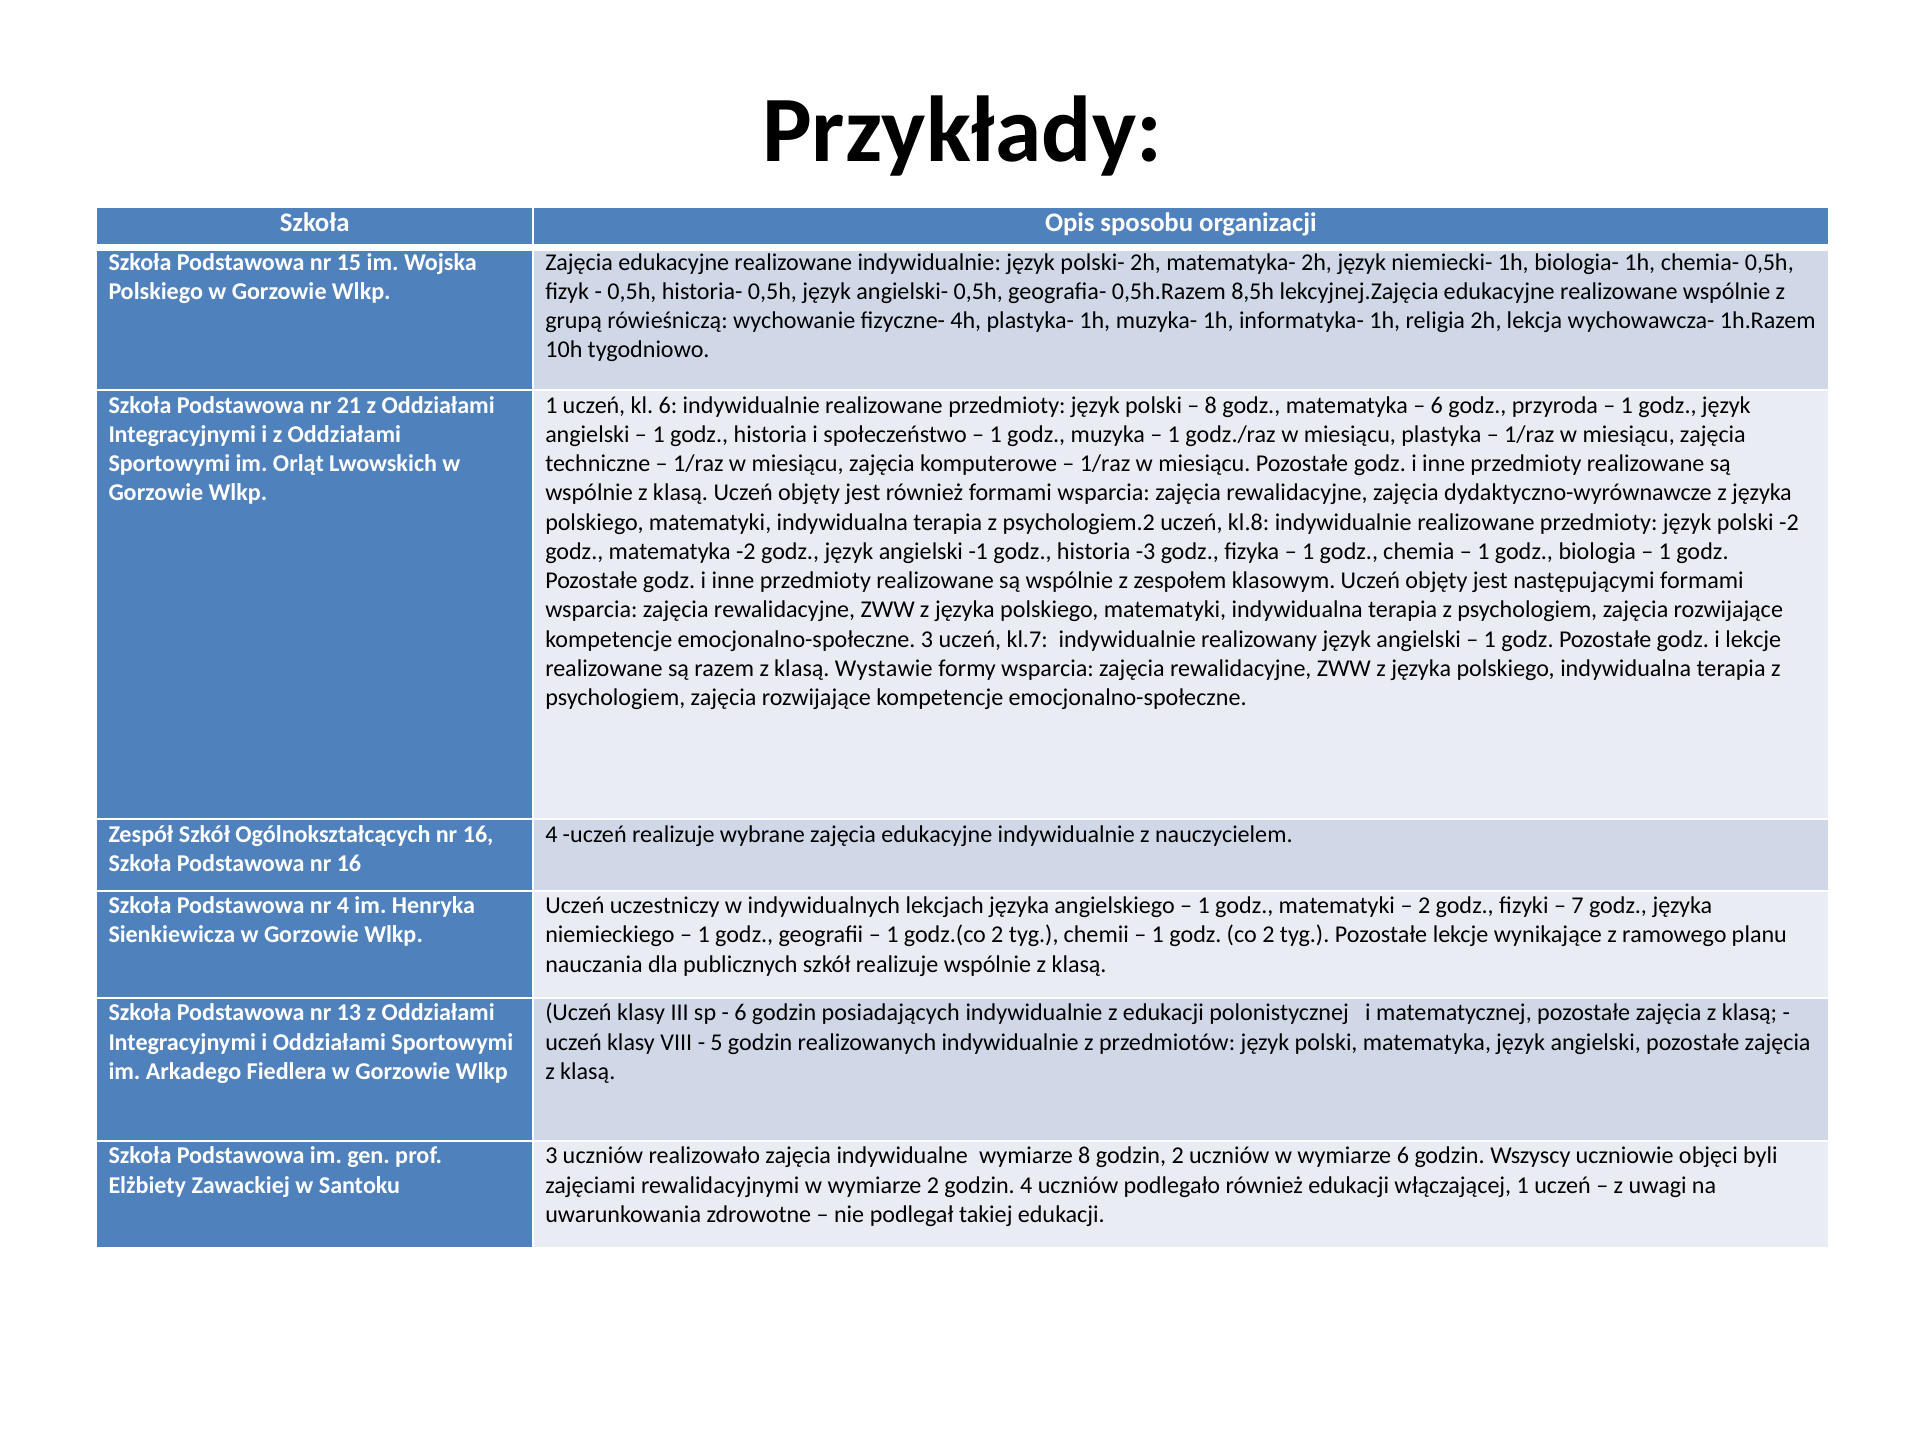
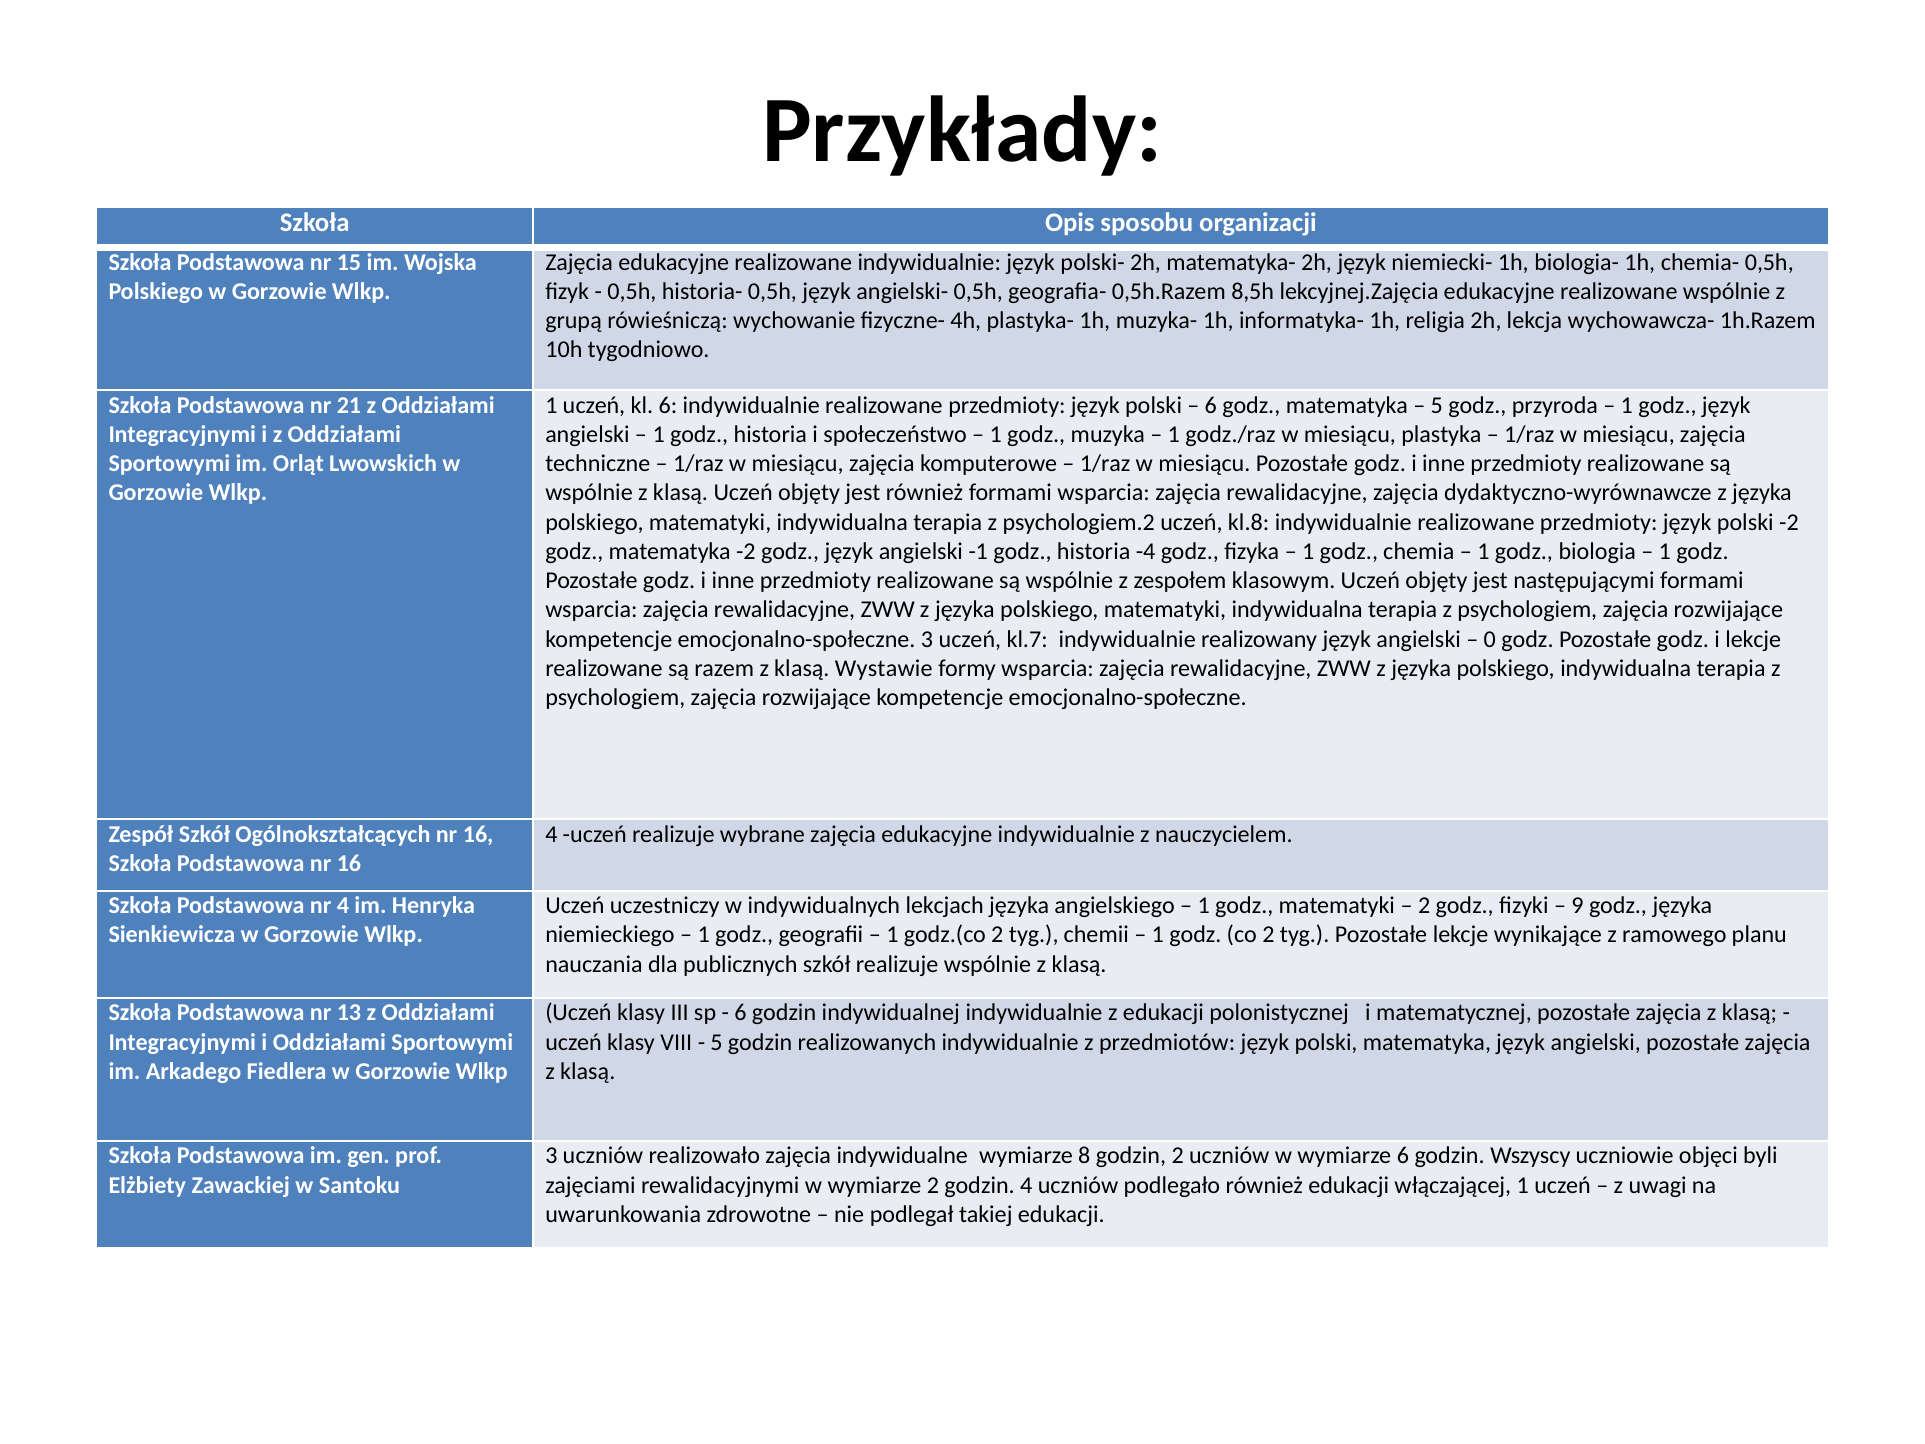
8 at (1211, 405): 8 -> 6
6 at (1437, 405): 6 -> 5
-3: -3 -> -4
1 at (1490, 639): 1 -> 0
7: 7 -> 9
posiadających: posiadających -> indywidualnej
